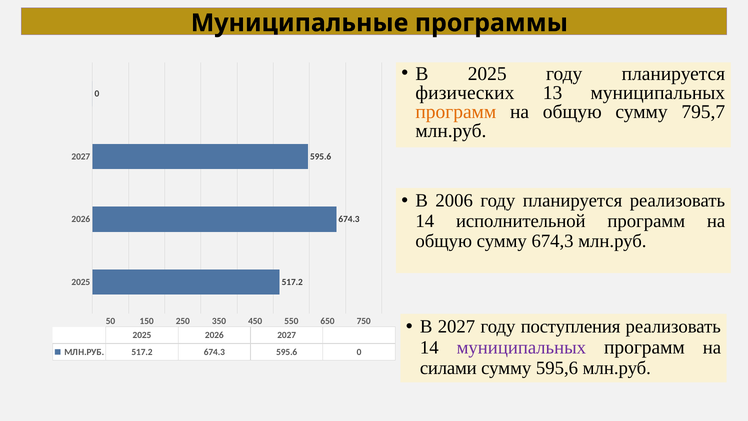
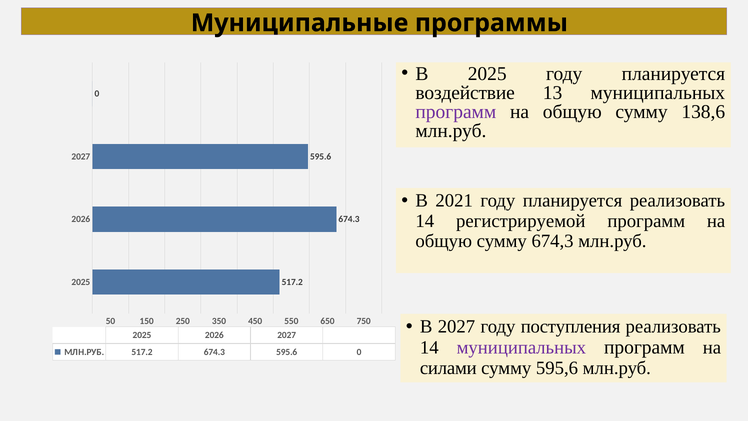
физических: физических -> воздействие
программ at (456, 112) colour: orange -> purple
795,7: 795,7 -> 138,6
2006: 2006 -> 2021
исполнительной: исполнительной -> регистрируемой
